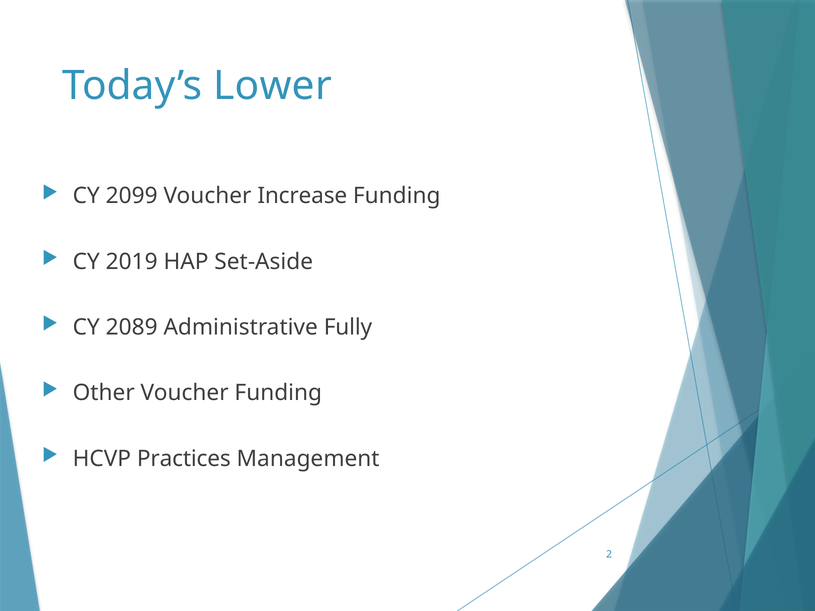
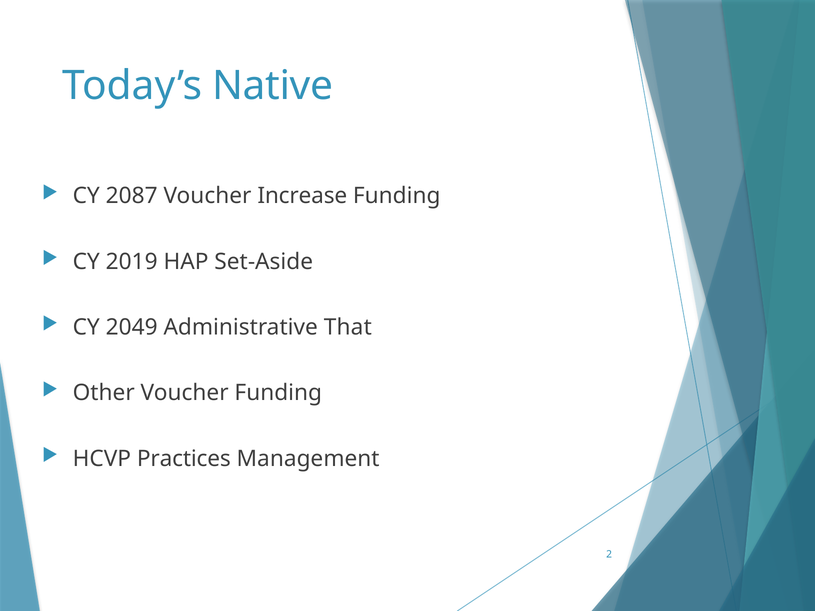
Lower: Lower -> Native
2099: 2099 -> 2087
2089: 2089 -> 2049
Fully: Fully -> That
